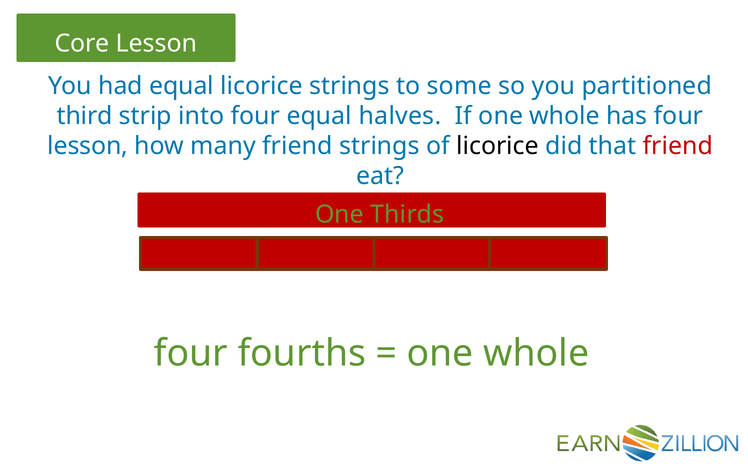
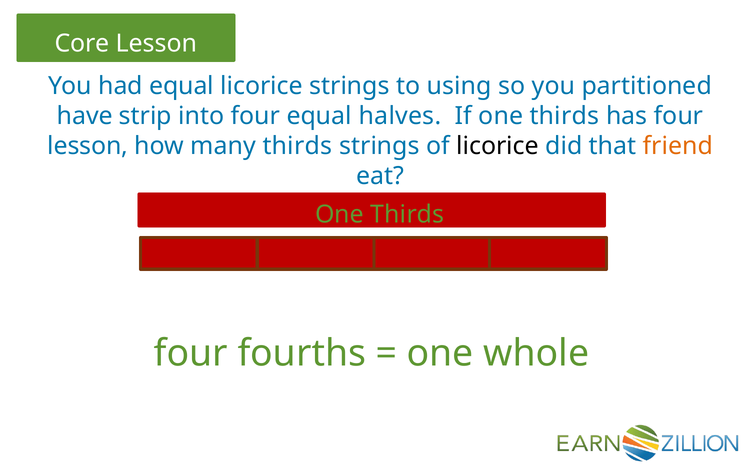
some: some -> using
third: third -> have
If one whole: whole -> thirds
many friend: friend -> thirds
friend at (678, 146) colour: red -> orange
